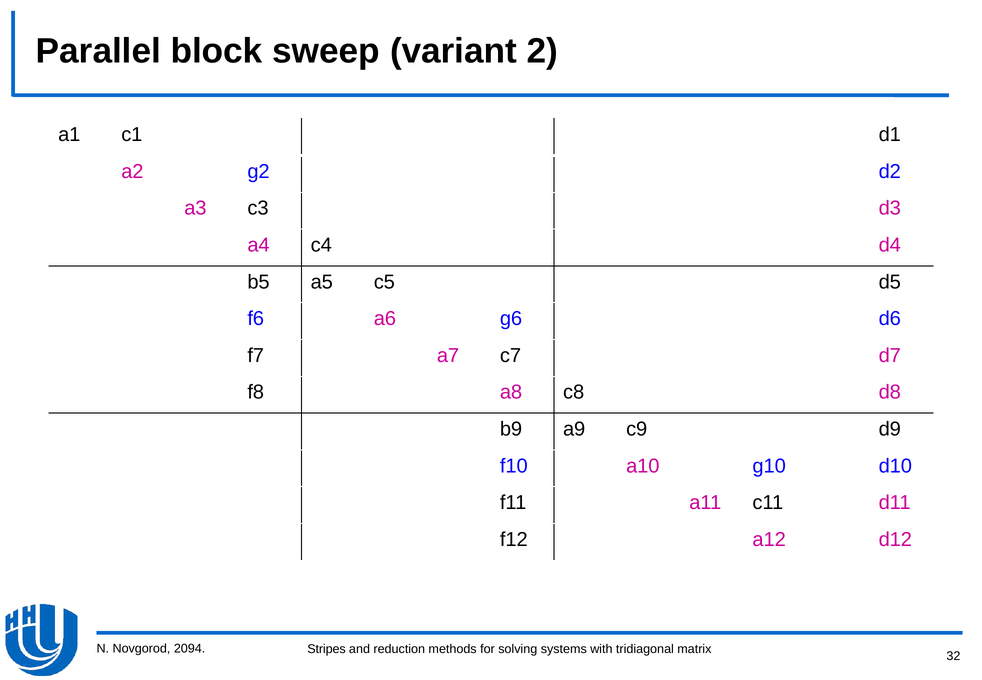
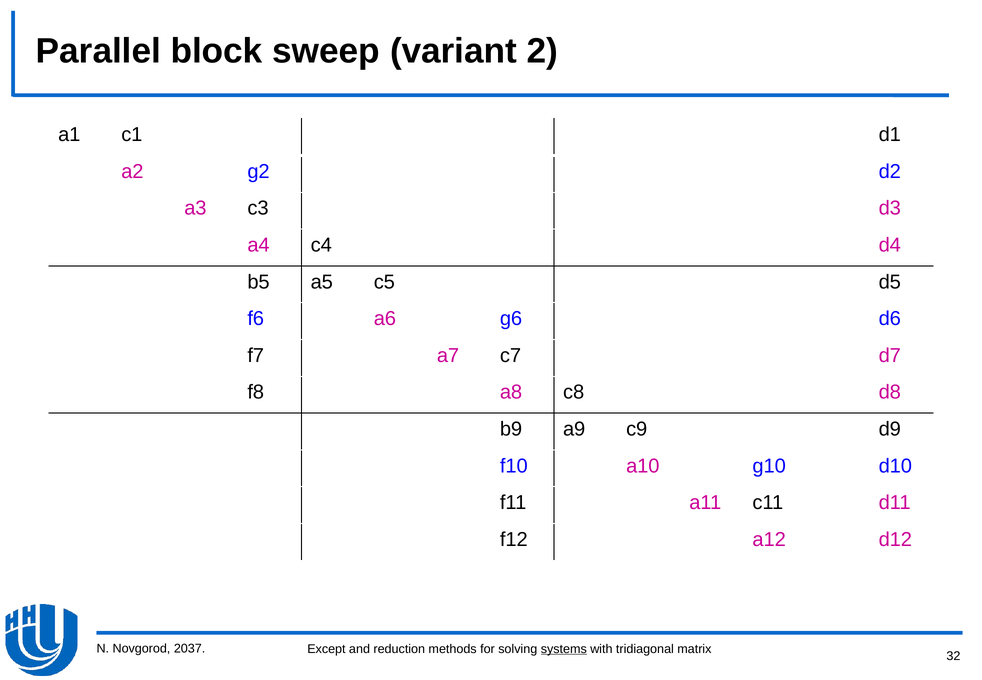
2094: 2094 -> 2037
Stripes: Stripes -> Except
systems underline: none -> present
